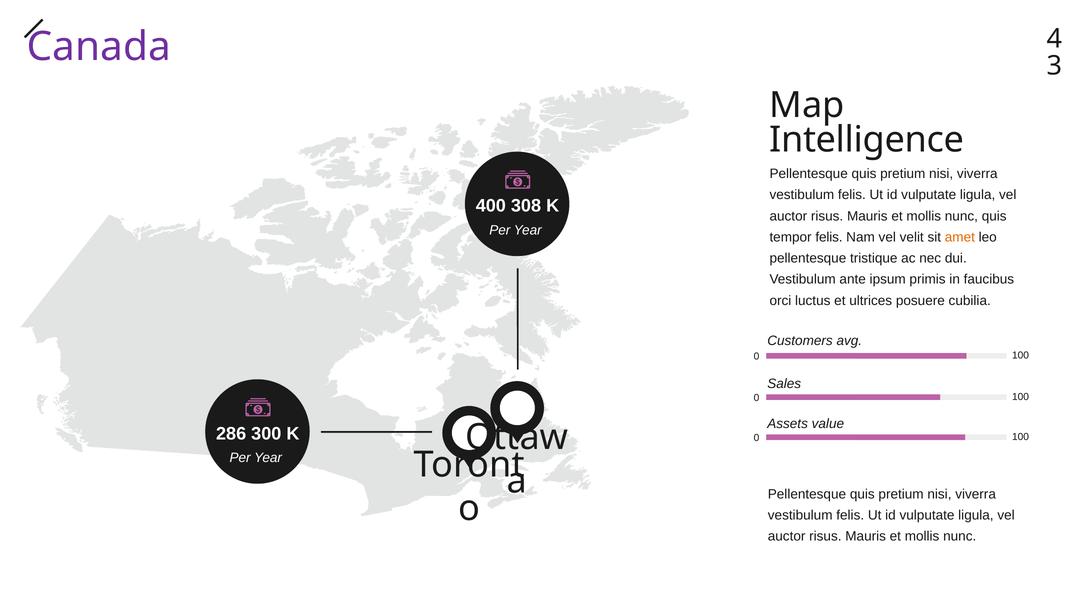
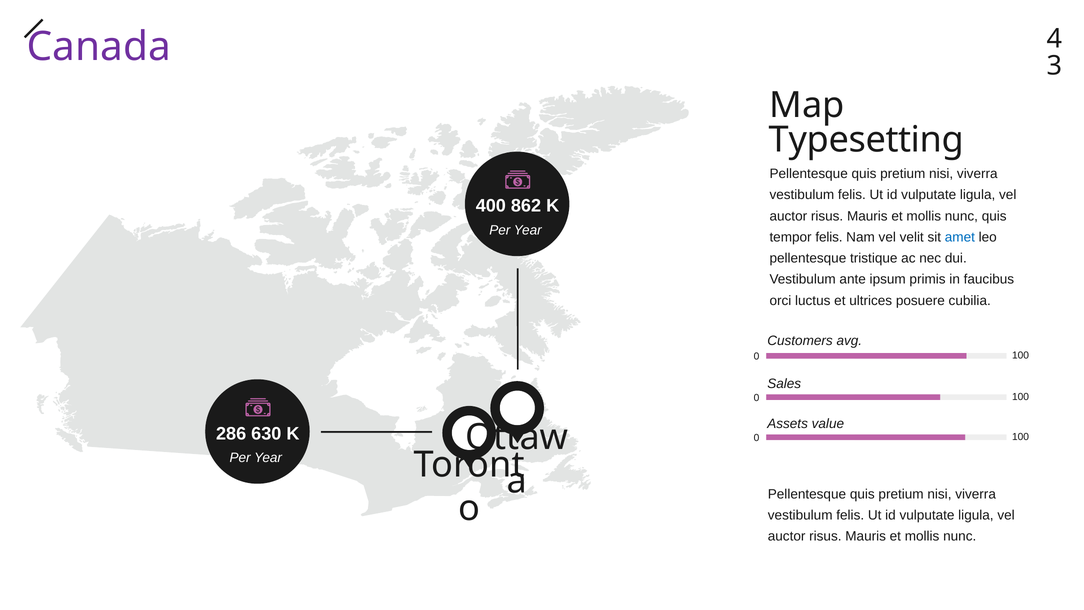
Intelligence: Intelligence -> Typesetting
308: 308 -> 862
amet colour: orange -> blue
300: 300 -> 630
